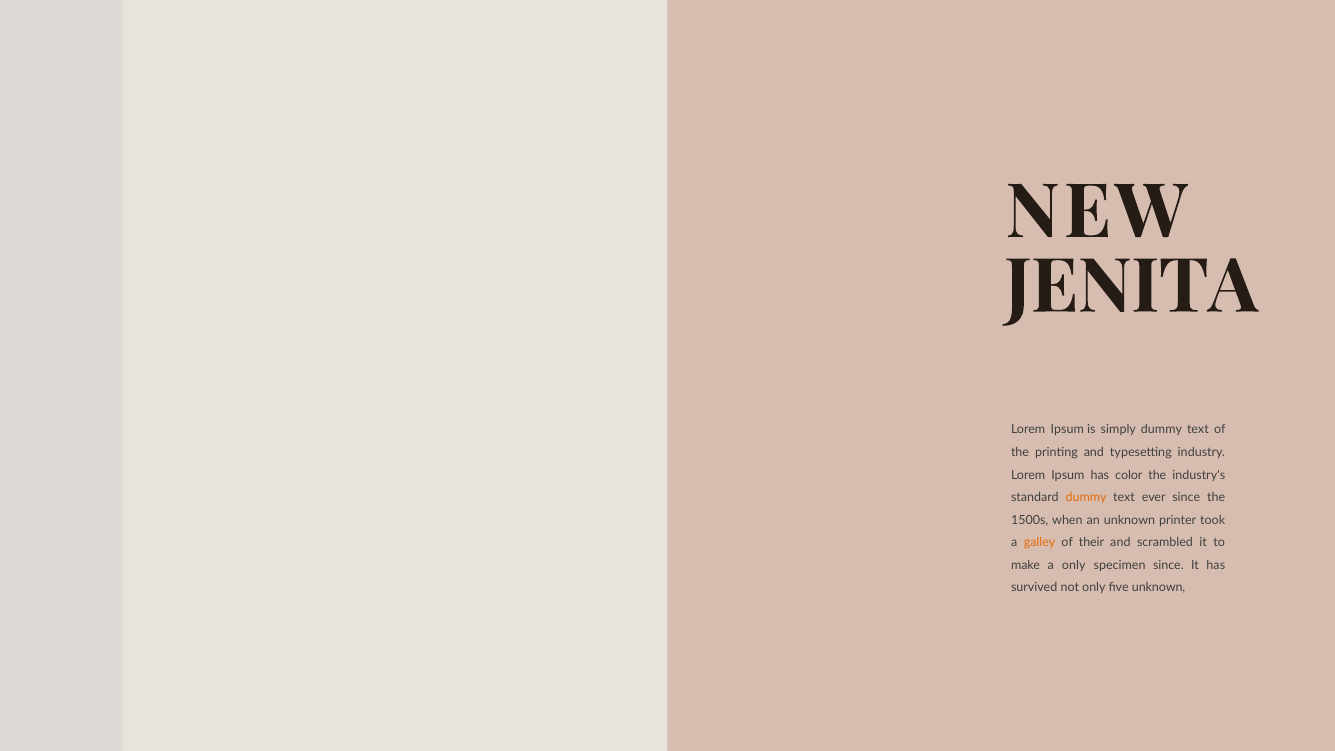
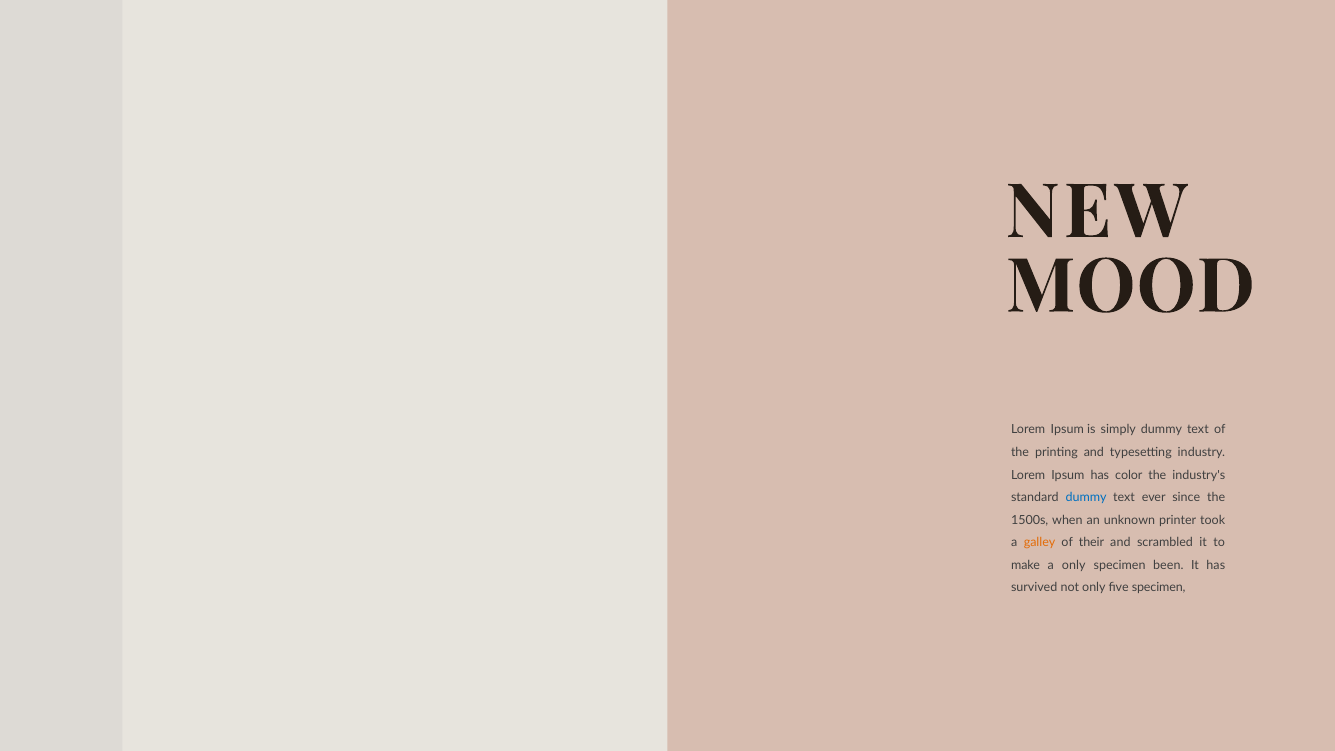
JENITA: JENITA -> MOOD
dummy at (1086, 497) colour: orange -> blue
specimen since: since -> been
five unknown: unknown -> specimen
